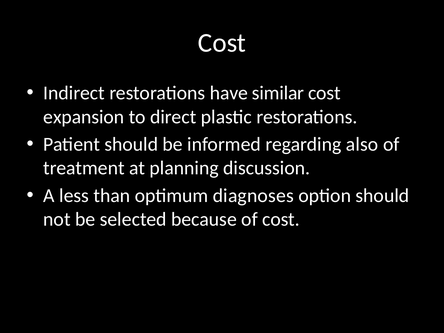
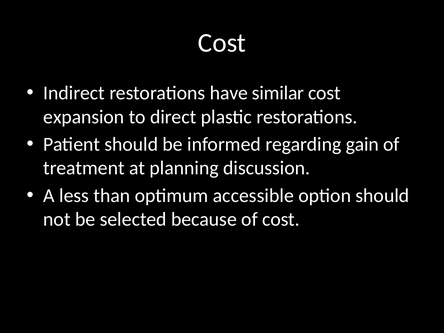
also: also -> gain
diagnoses: diagnoses -> accessible
